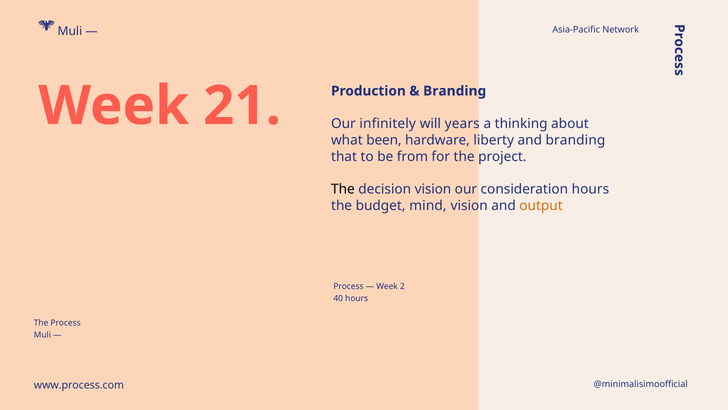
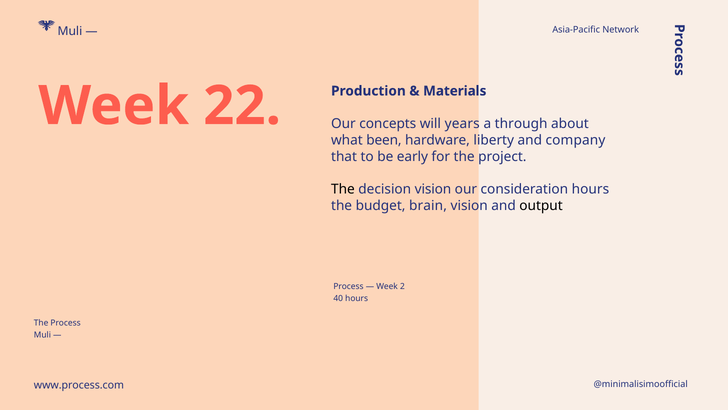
Branding at (455, 91): Branding -> Materials
21: 21 -> 22
infinitely: infinitely -> concepts
thinking: thinking -> through
and branding: branding -> company
from: from -> early
mind: mind -> brain
output colour: orange -> black
